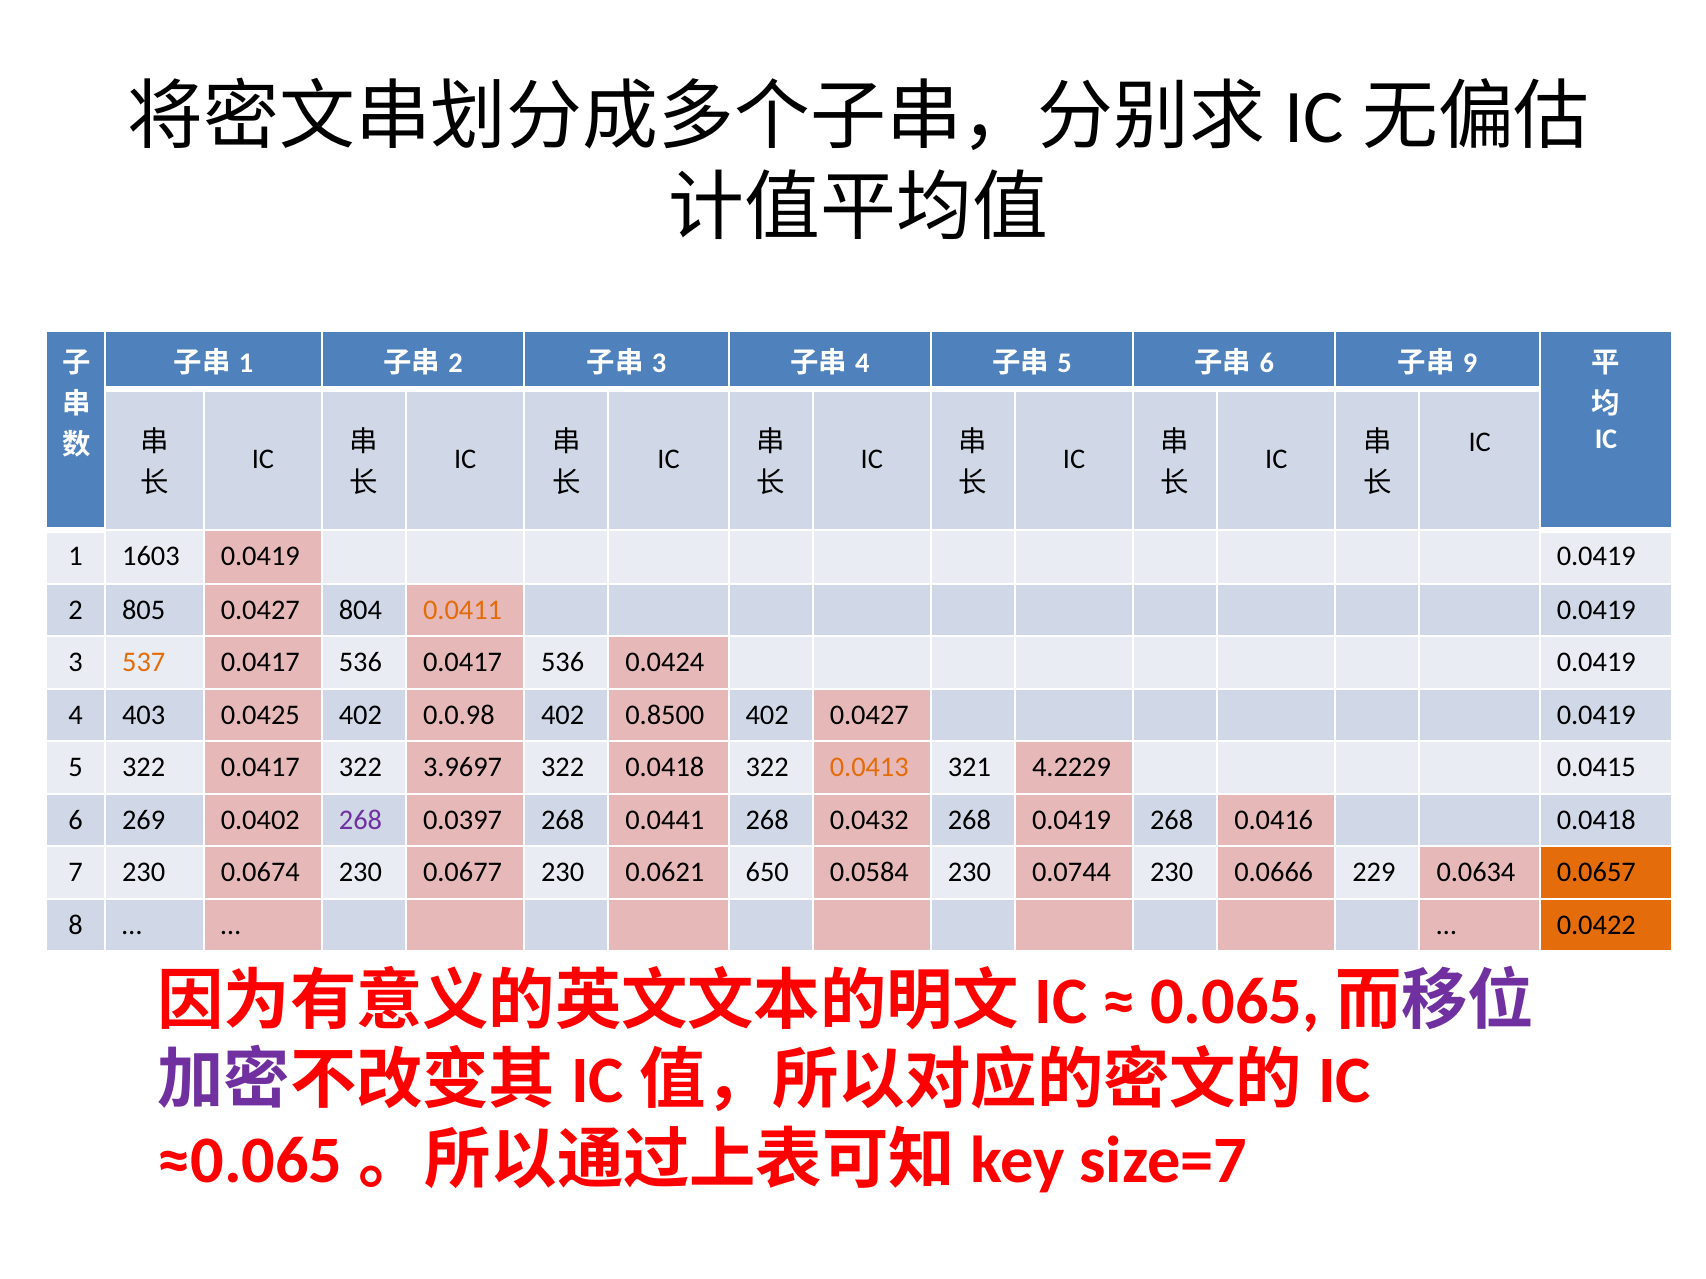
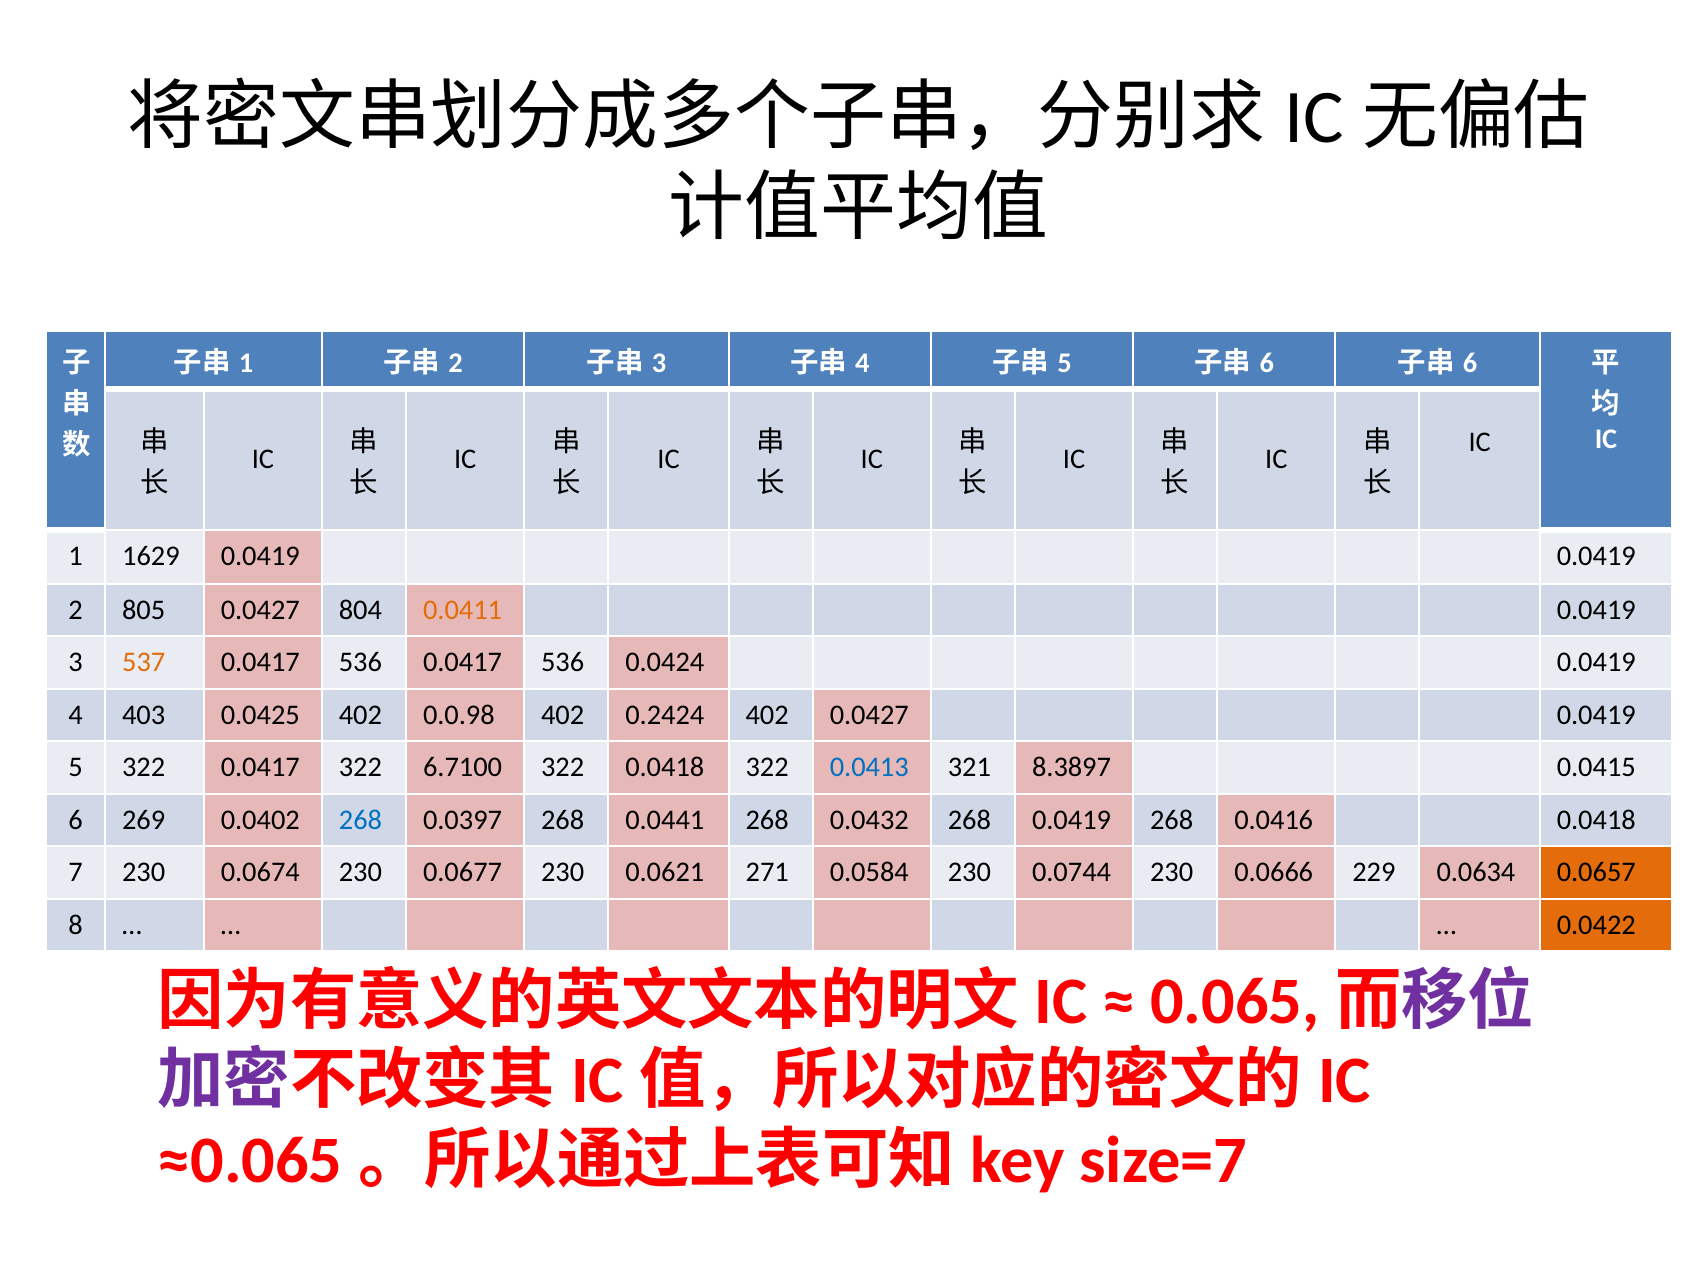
9 at (1470, 363): 9 -> 6
1603: 1603 -> 1629
0.8500: 0.8500 -> 0.2424
3.9697: 3.9697 -> 6.7100
0.0413 colour: orange -> blue
4.2229: 4.2229 -> 8.3897
268 at (361, 820) colour: purple -> blue
650: 650 -> 271
